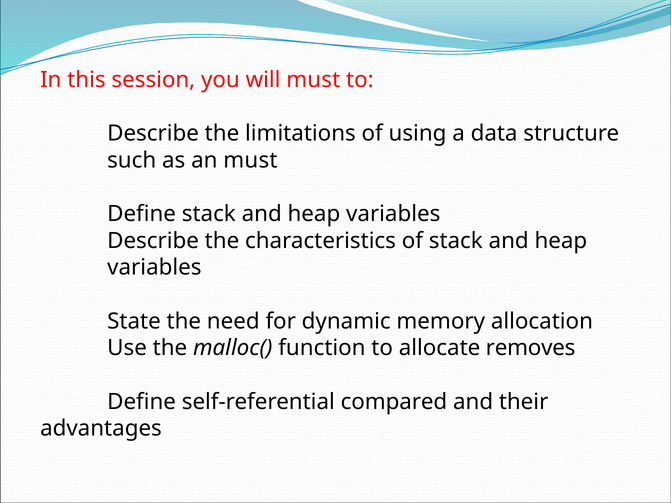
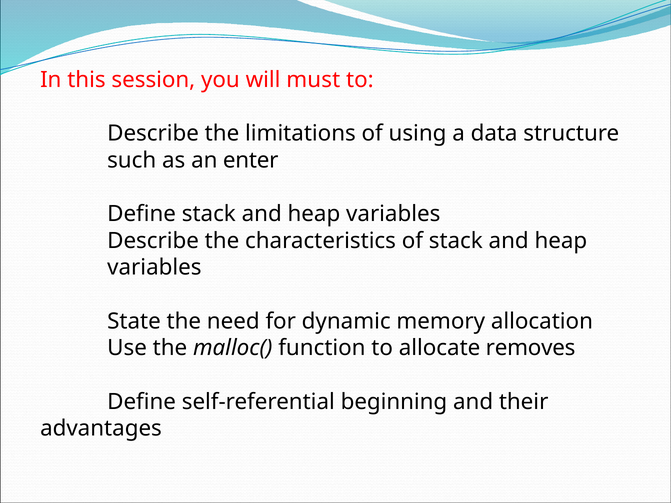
an must: must -> enter
compared: compared -> beginning
